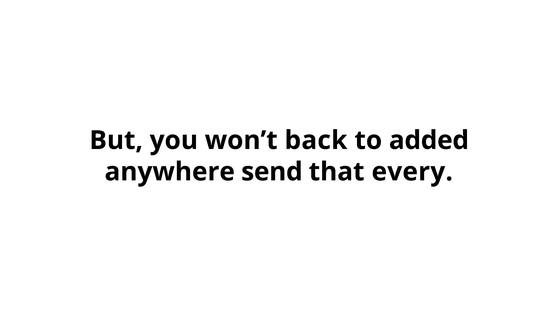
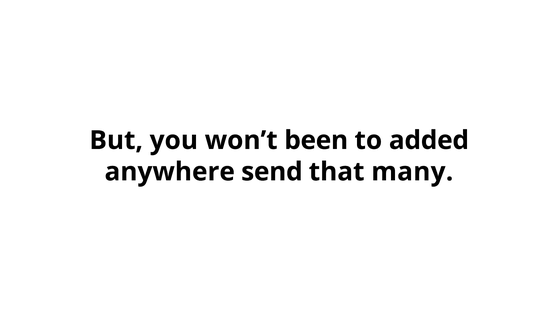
back: back -> been
every: every -> many
